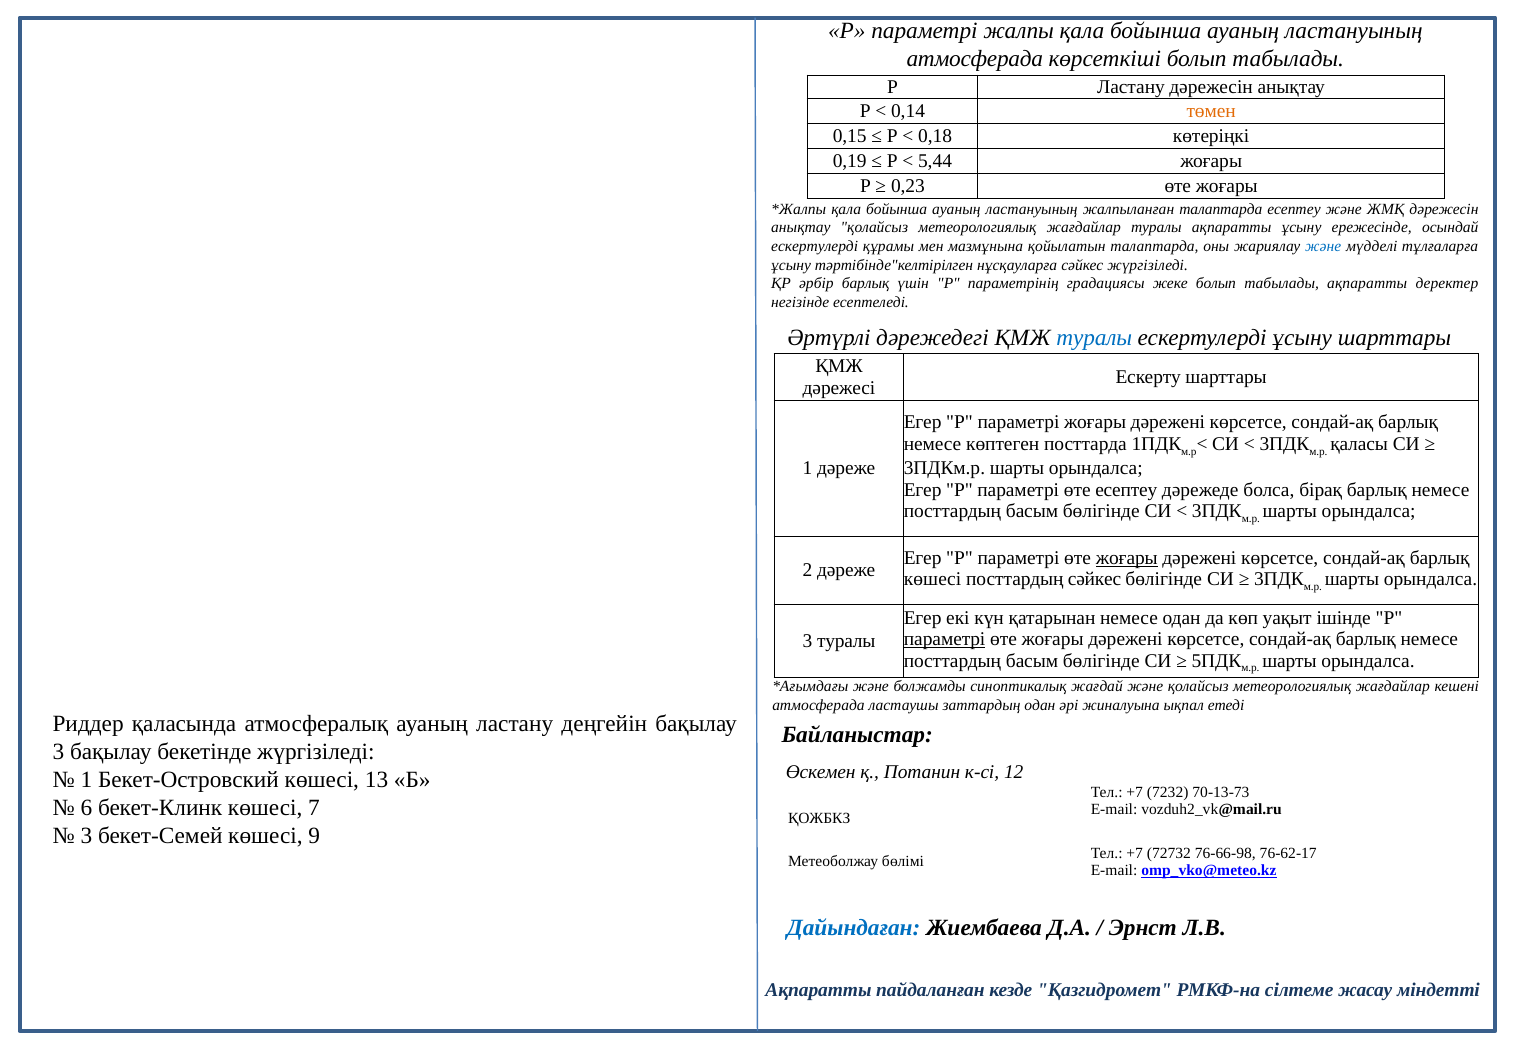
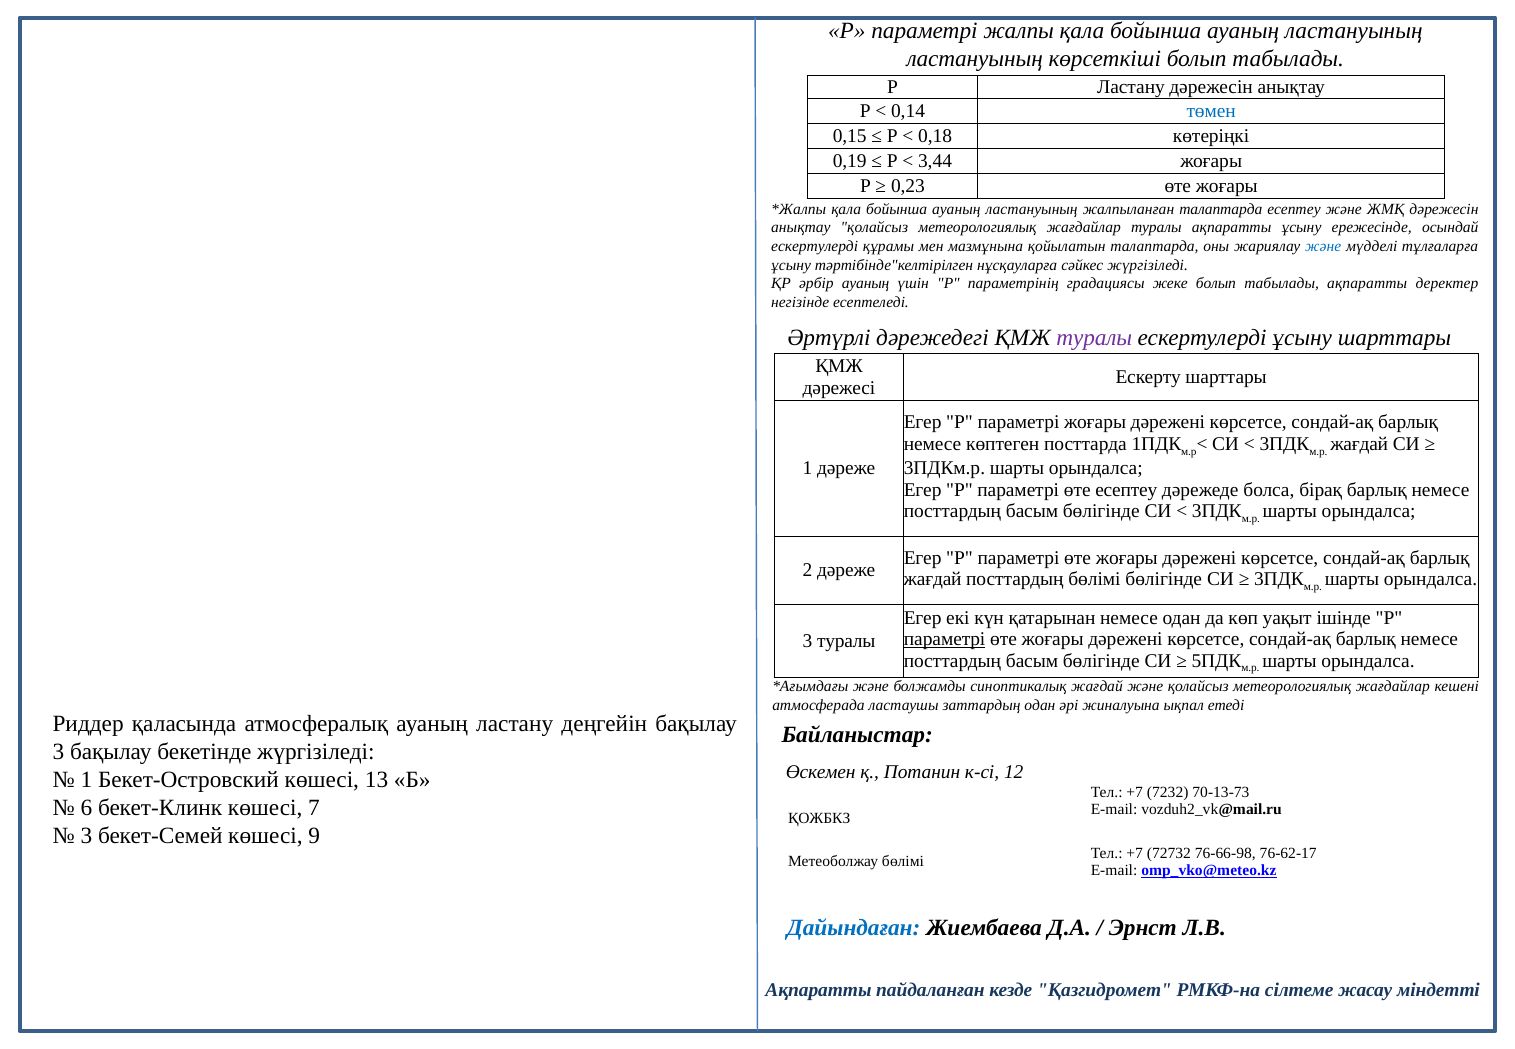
атмосферада at (975, 59): атмосферада -> ластануының
төмен colour: orange -> blue
5,44: 5,44 -> 3,44
әрбір барлық: барлық -> ауаның
туралы at (1094, 338) colour: blue -> purple
қаласы at (1359, 444): қаласы -> жағдай
жоғары at (1127, 558) underline: present -> none
көшесі at (933, 579): көшесі -> жағдай
посттардың сәйкес: сәйкес -> бөлімі
